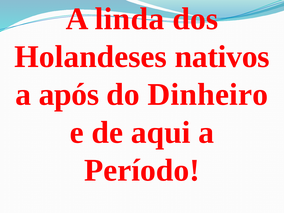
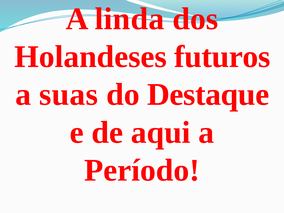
nativos: nativos -> futuros
após: após -> suas
Dinheiro: Dinheiro -> Destaque
